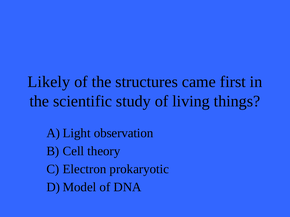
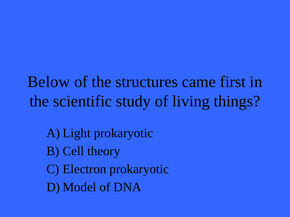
Likely: Likely -> Below
observation at (124, 133): observation -> prokaryotic
